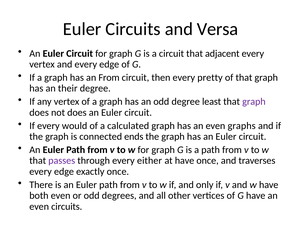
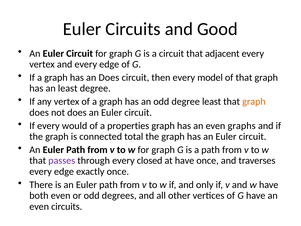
Versa: Versa -> Good
an From: From -> Does
pretty: pretty -> model
an their: their -> least
graph at (254, 102) colour: purple -> orange
calculated: calculated -> properties
ends: ends -> total
either: either -> closed
